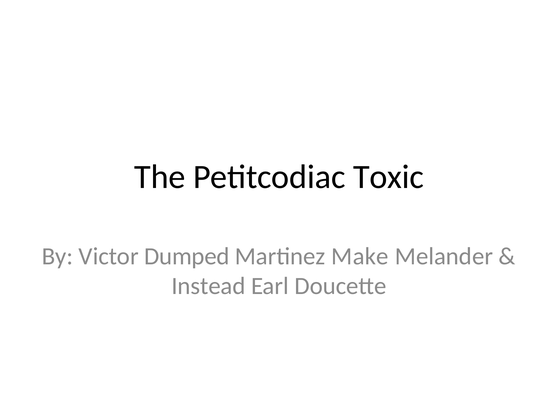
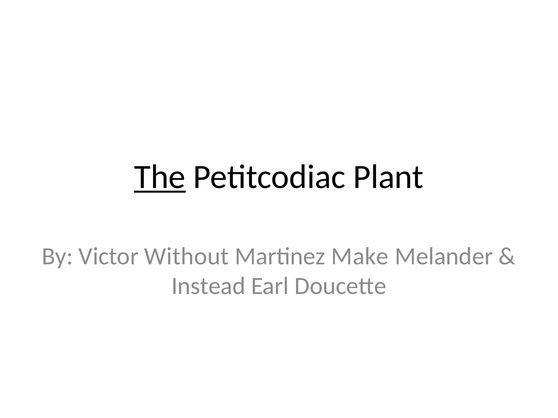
The underline: none -> present
Toxic: Toxic -> Plant
Dumped: Dumped -> Without
